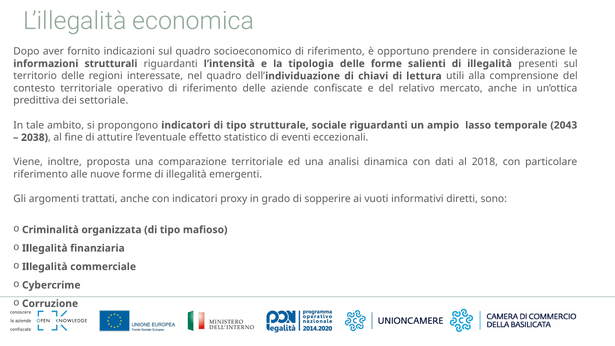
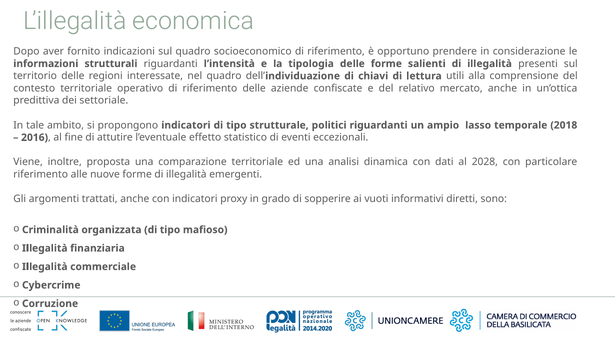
sociale: sociale -> politici
2043: 2043 -> 2018
2038: 2038 -> 2016
2018: 2018 -> 2028
